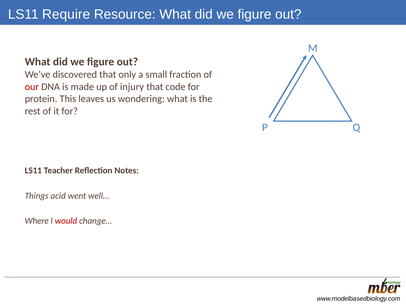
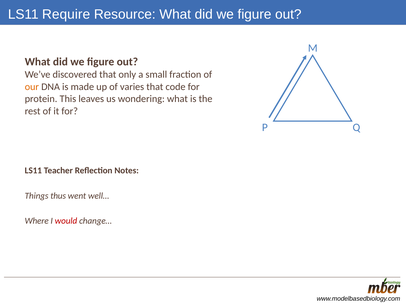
our colour: red -> orange
injury: injury -> varies
acid: acid -> thus
